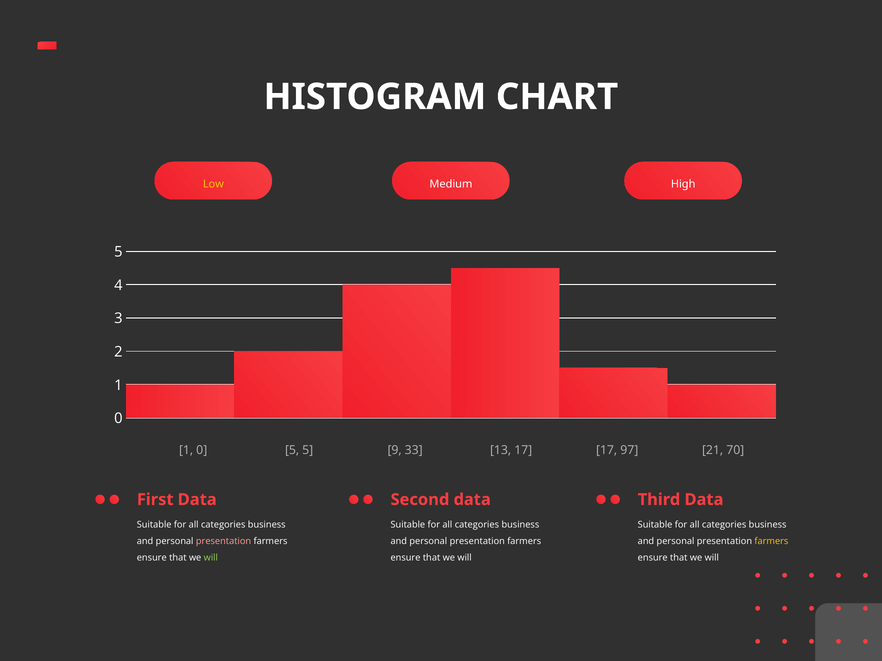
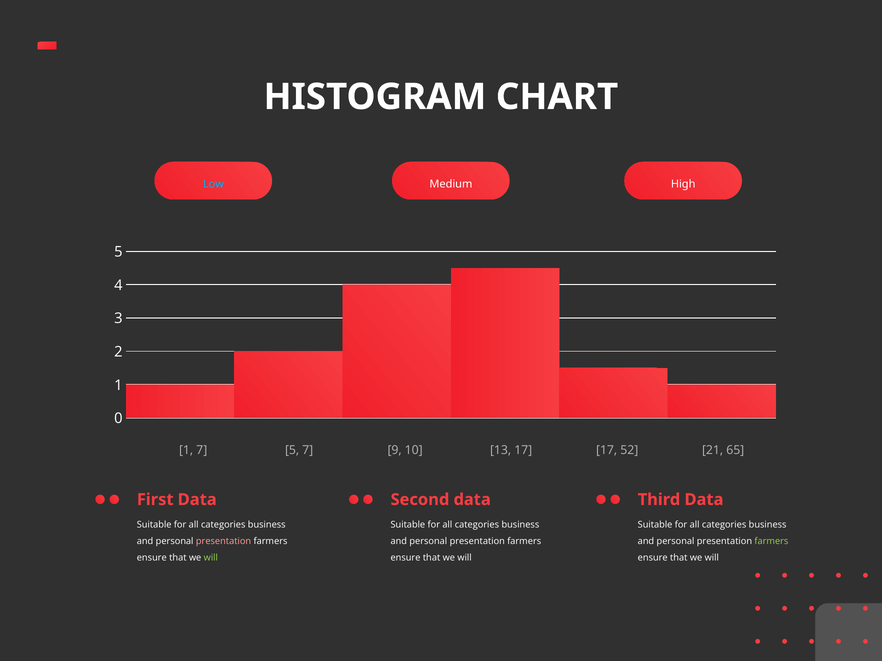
Low colour: yellow -> light blue
1 0: 0 -> 7
5 5: 5 -> 7
33: 33 -> 10
97: 97 -> 52
70: 70 -> 65
farmers at (771, 541) colour: yellow -> light green
